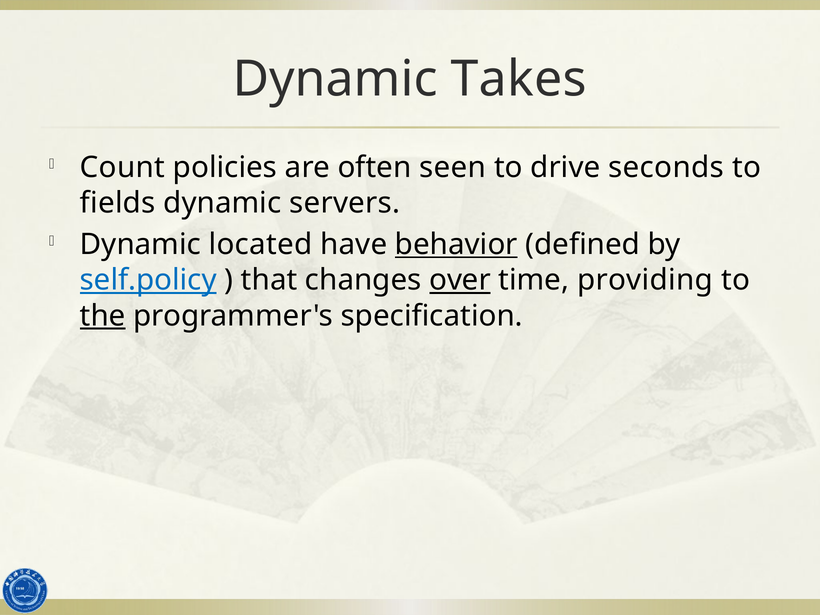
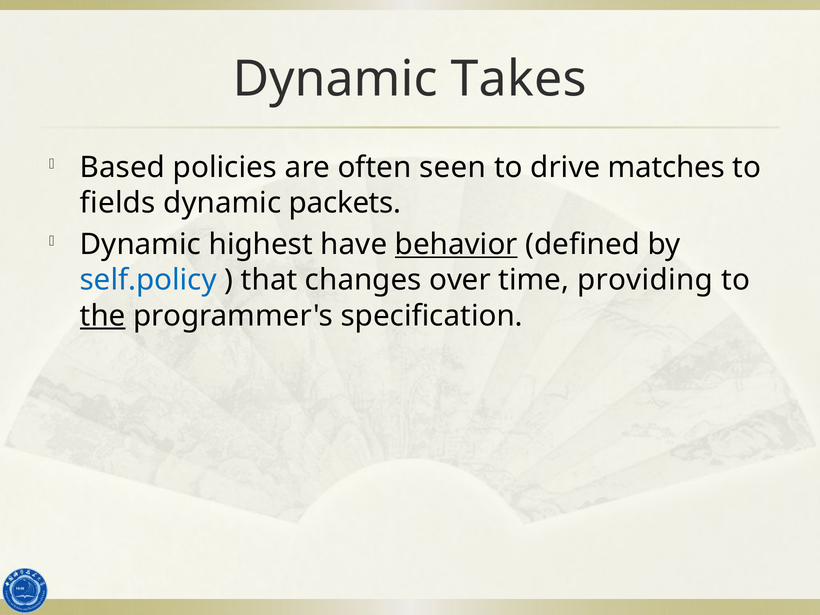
Count: Count -> Based
seconds: seconds -> matches
servers: servers -> packets
located: located -> highest
self.policy underline: present -> none
over underline: present -> none
